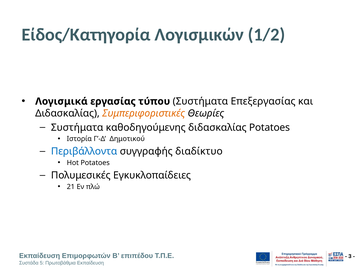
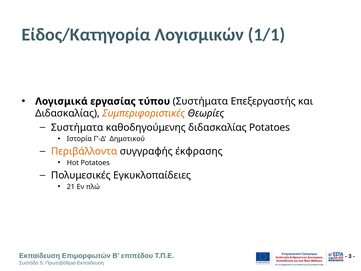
1/2: 1/2 -> 1/1
Επεξεργασίας: Επεξεργασίας -> Επεξεργαστής
Περιβάλλοντα colour: blue -> orange
διαδίκτυο: διαδίκτυο -> έκφρασης
